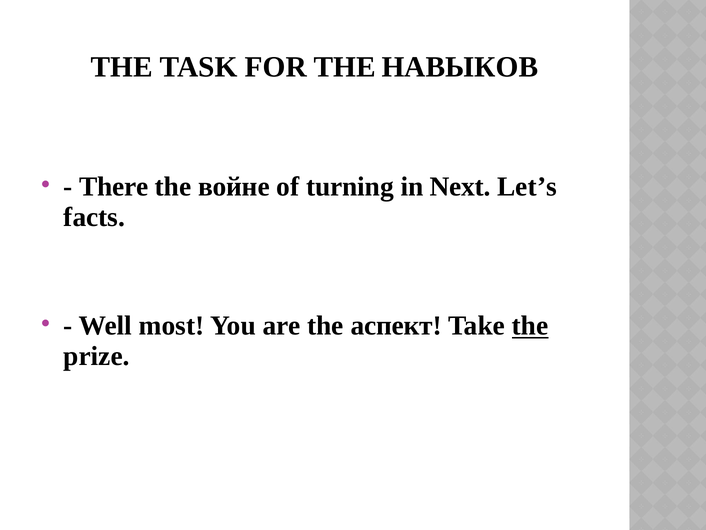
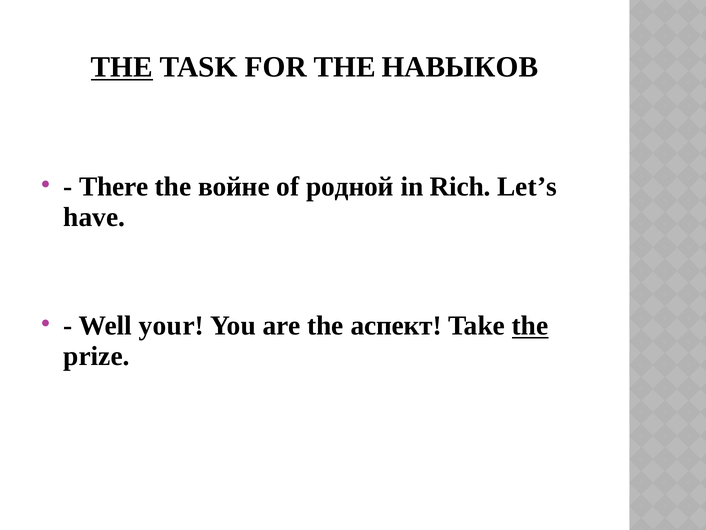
THE at (122, 67) underline: none -> present
turning: turning -> родной
Next: Next -> Rich
facts: facts -> have
most: most -> your
